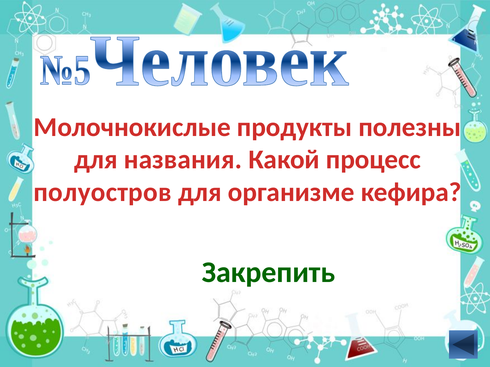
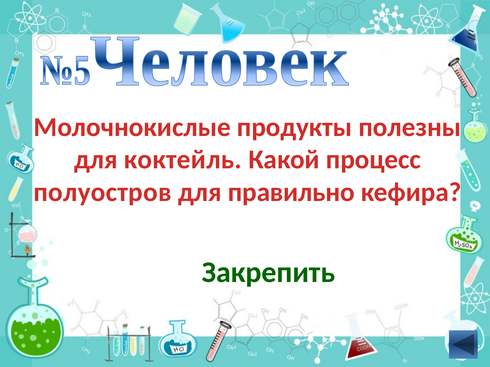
названия: названия -> коктейль
организме: организме -> правильно
